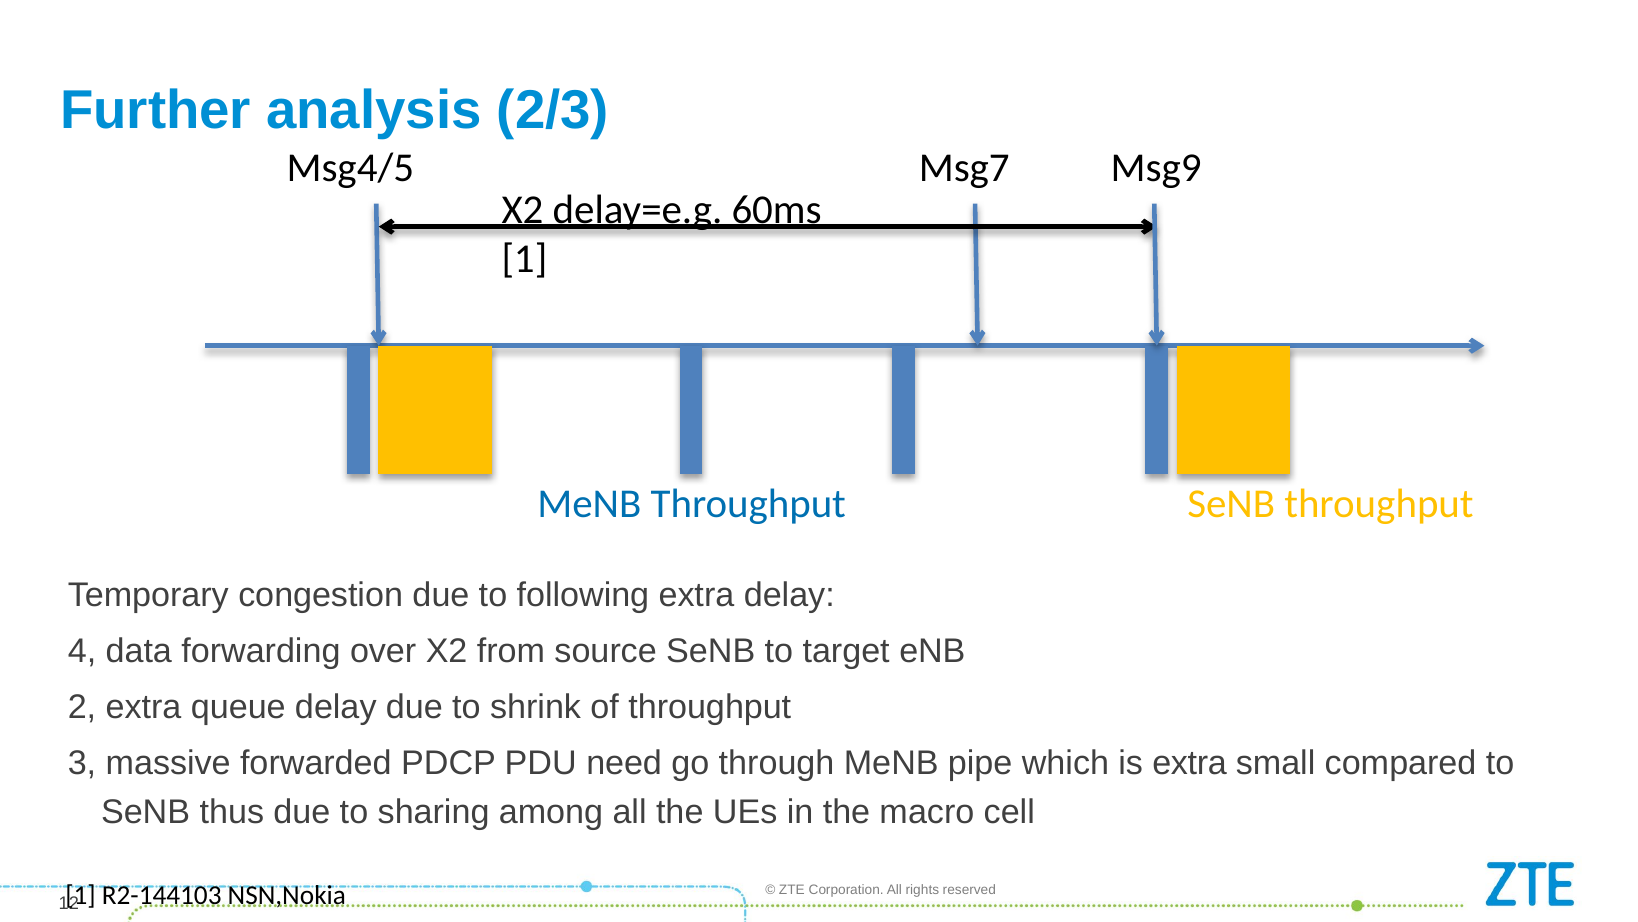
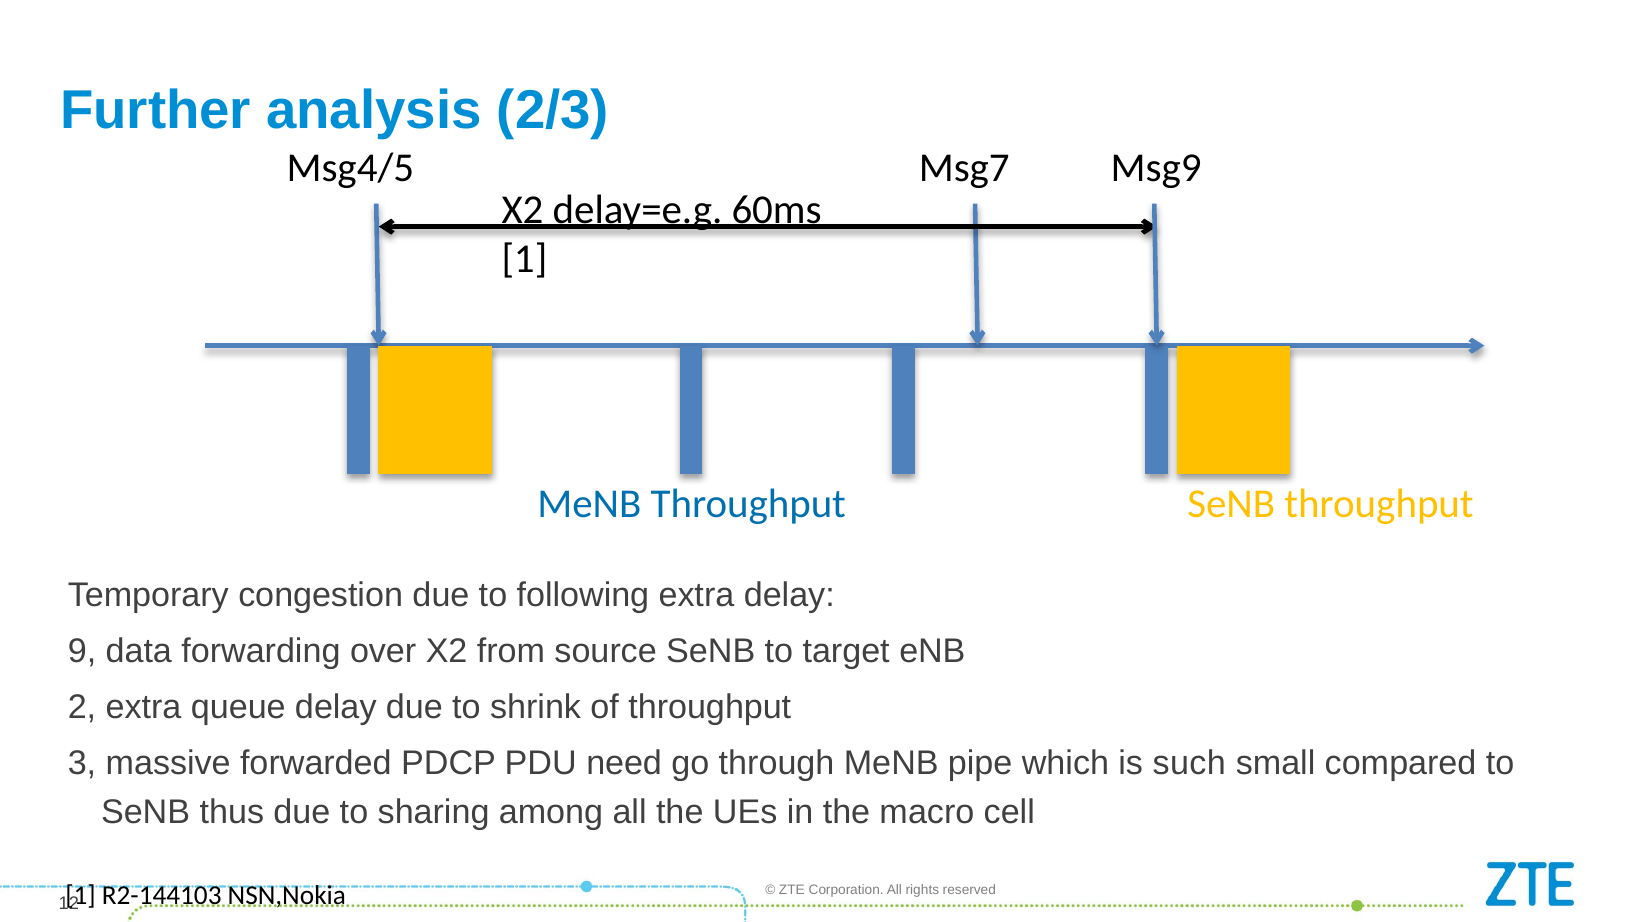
4: 4 -> 9
is extra: extra -> such
